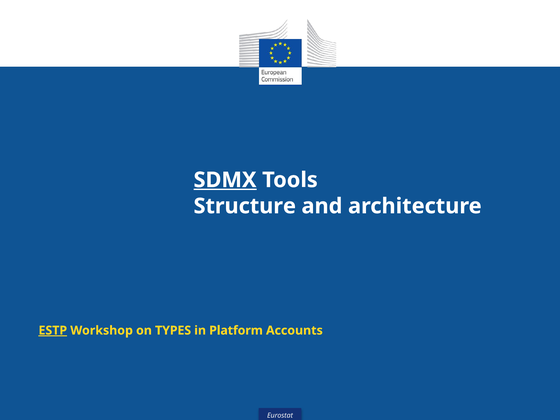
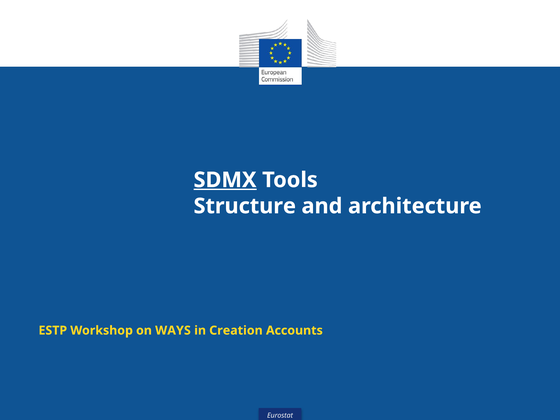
ESTP underline: present -> none
TYPES: TYPES -> WAYS
Platform: Platform -> Creation
